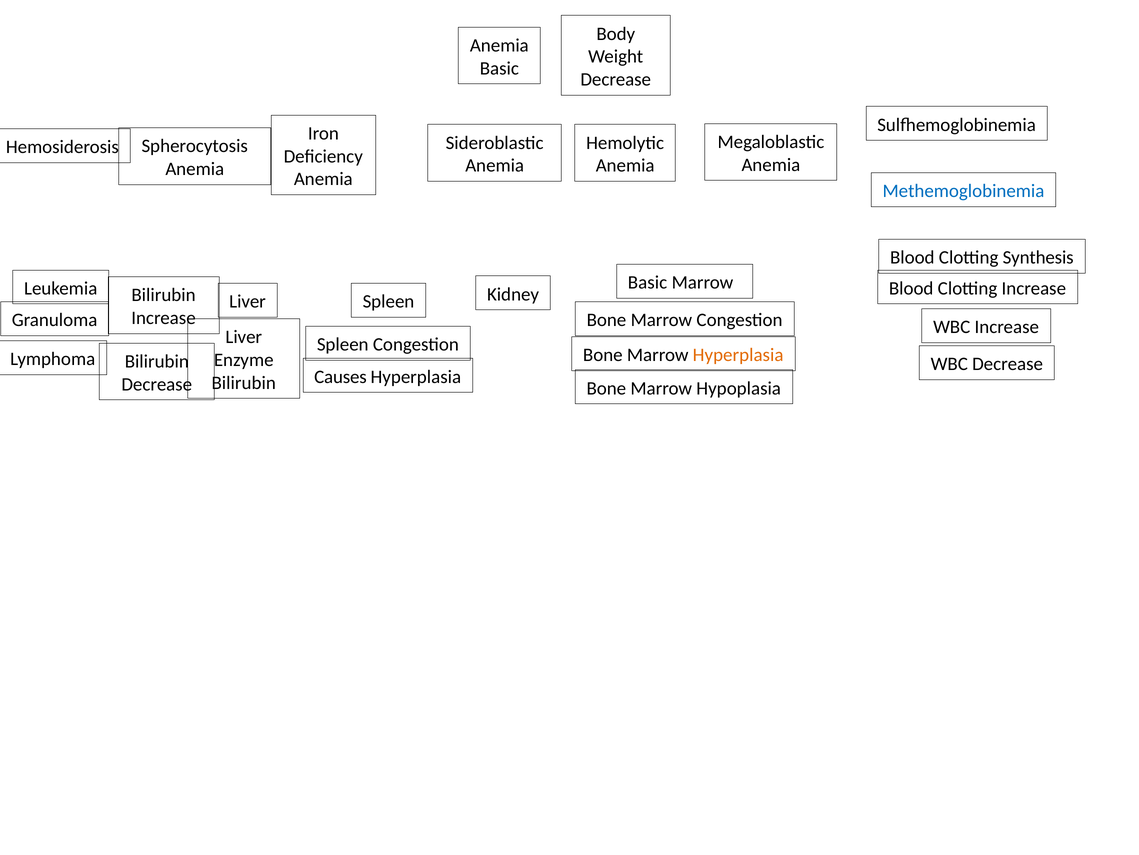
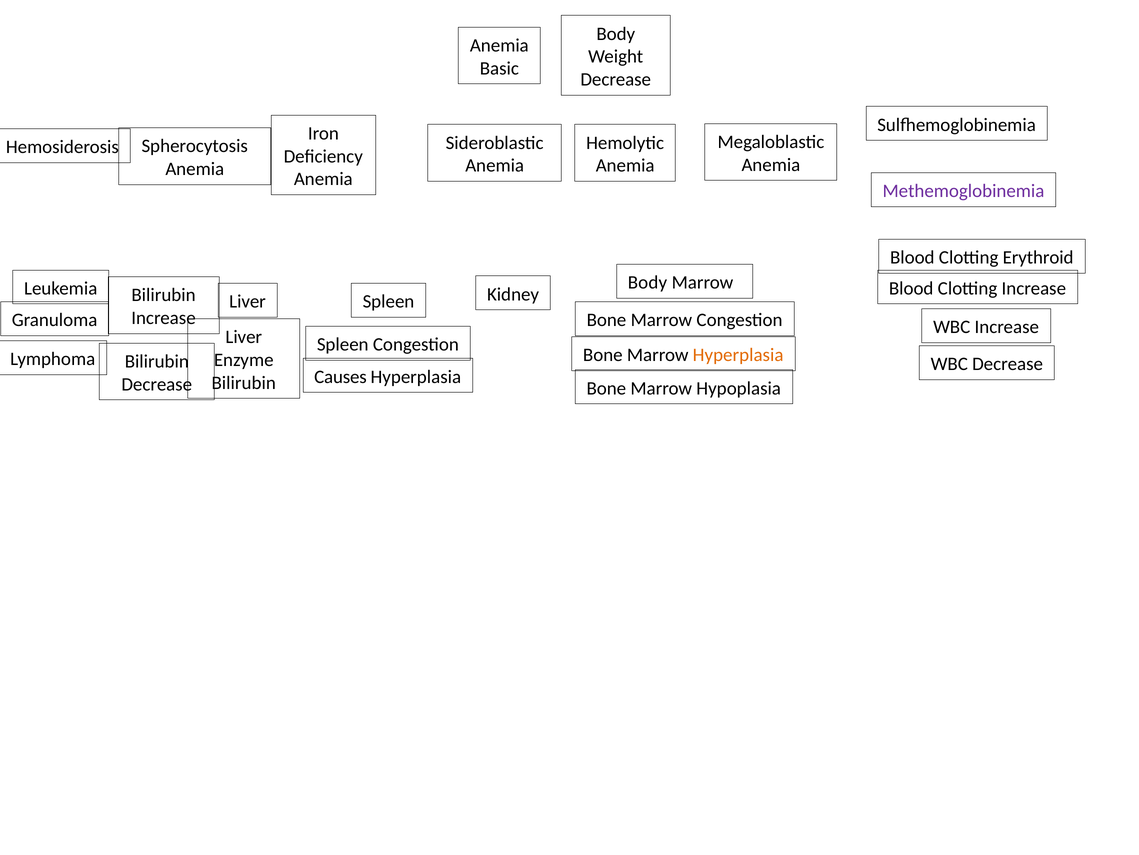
Methemoglobinemia colour: blue -> purple
Synthesis: Synthesis -> Erythroid
Basic at (647, 282): Basic -> Body
